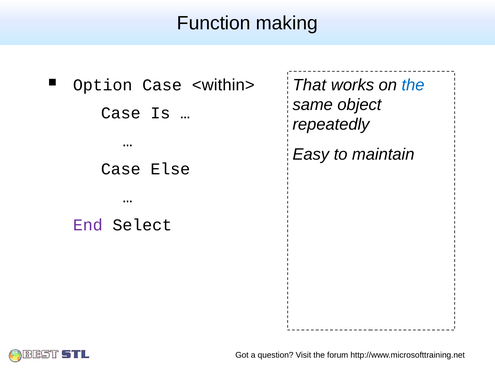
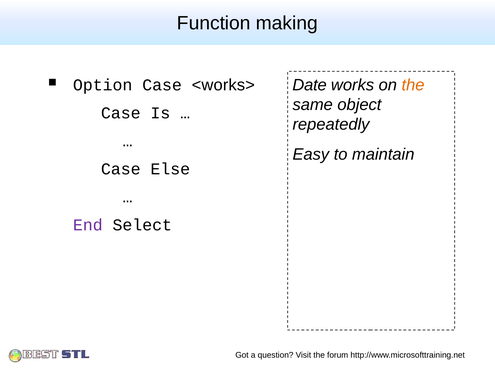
That: That -> Date
the at (413, 85) colour: blue -> orange
<within>: <within> -> <works>
